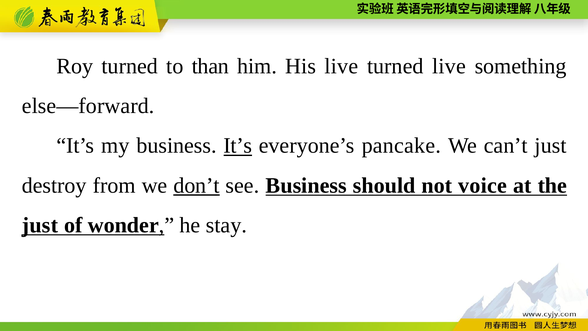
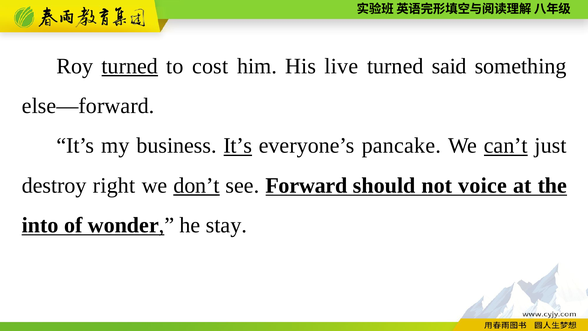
turned at (130, 66) underline: none -> present
than: than -> cost
turned live: live -> said
can’t underline: none -> present
from: from -> right
see Business: Business -> Forward
just at (40, 225): just -> into
